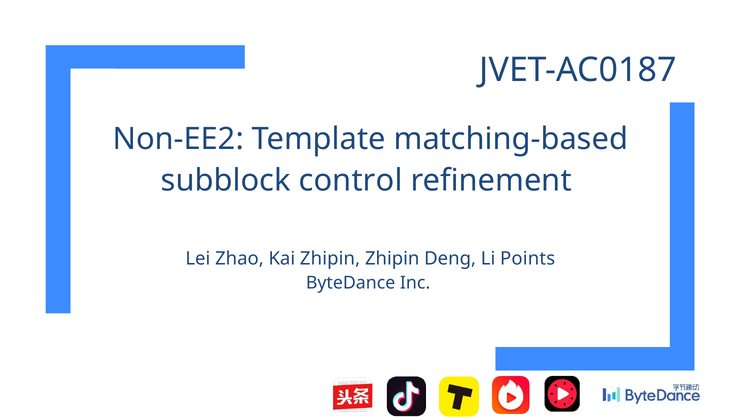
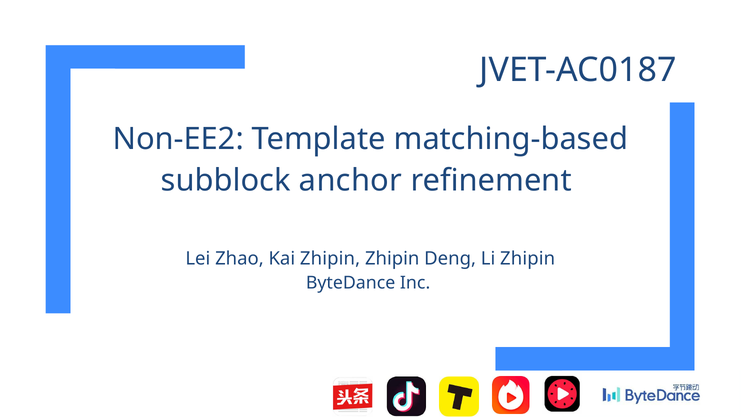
control: control -> anchor
Li Points: Points -> Zhipin
